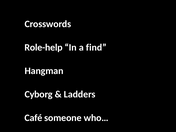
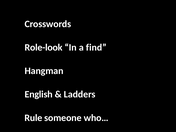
Role-help: Role-help -> Role-look
Cyborg: Cyborg -> English
Café: Café -> Rule
